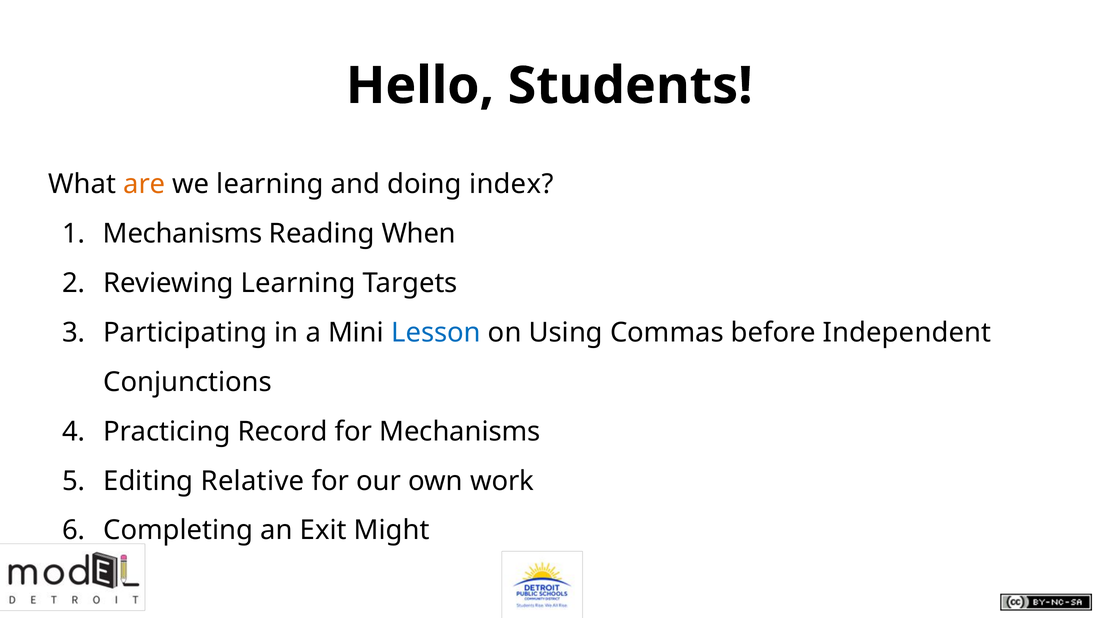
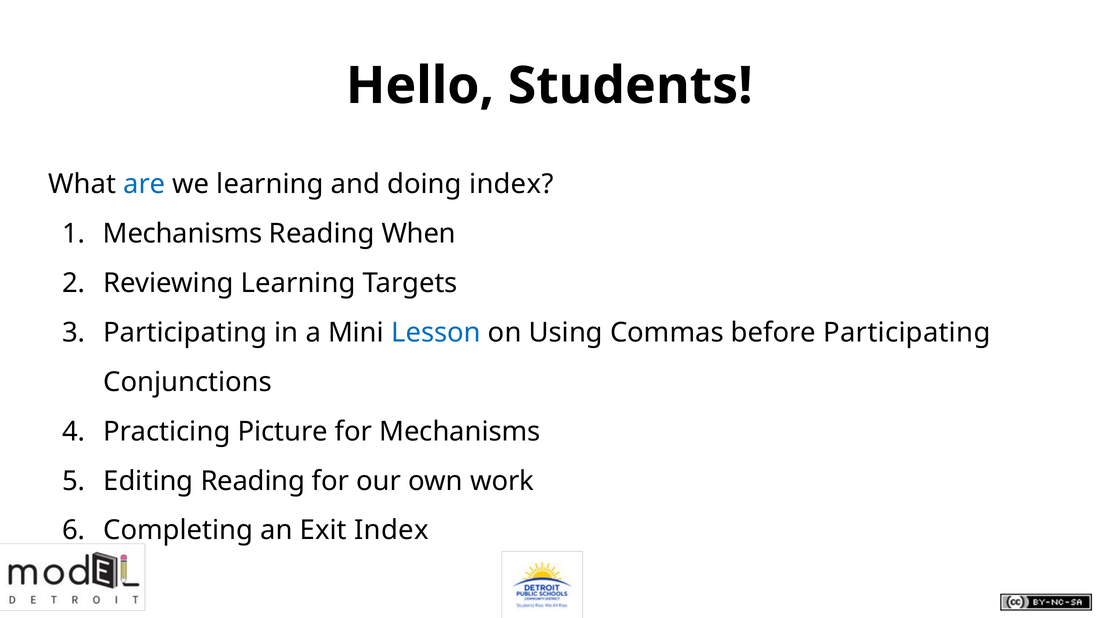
are colour: orange -> blue
before Independent: Independent -> Participating
Record: Record -> Picture
Editing Relative: Relative -> Reading
Exit Might: Might -> Index
